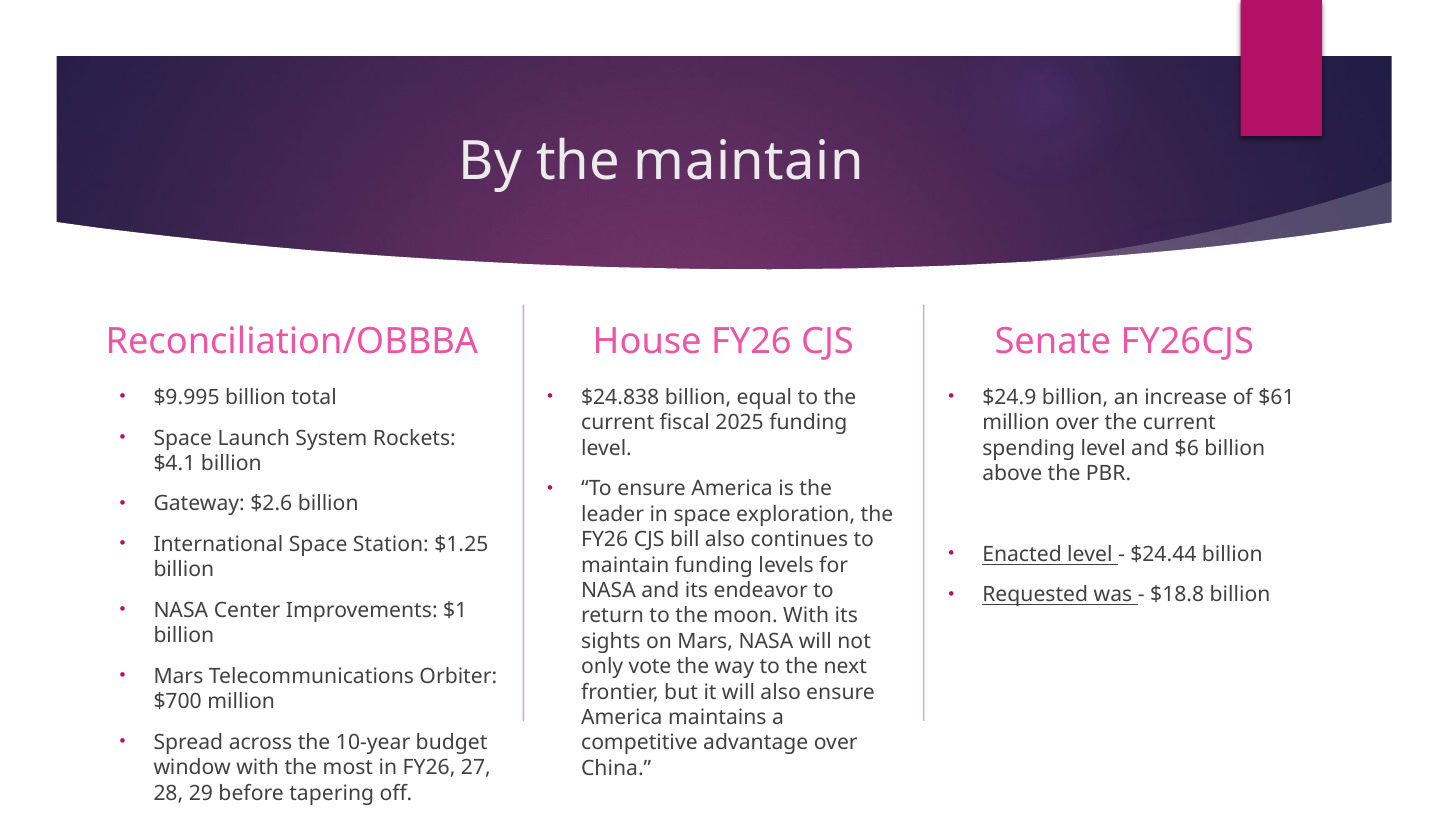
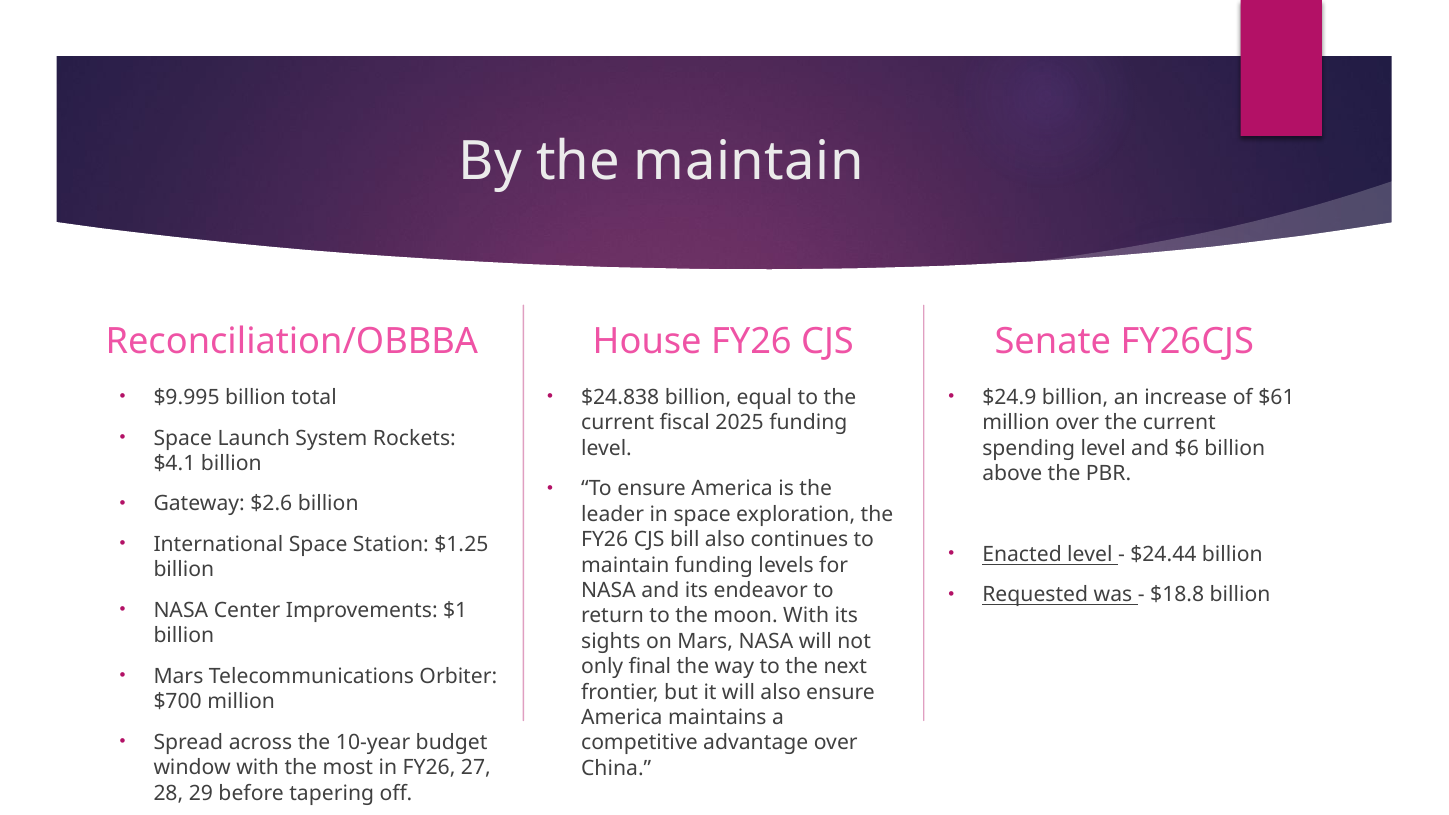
vote: vote -> final
